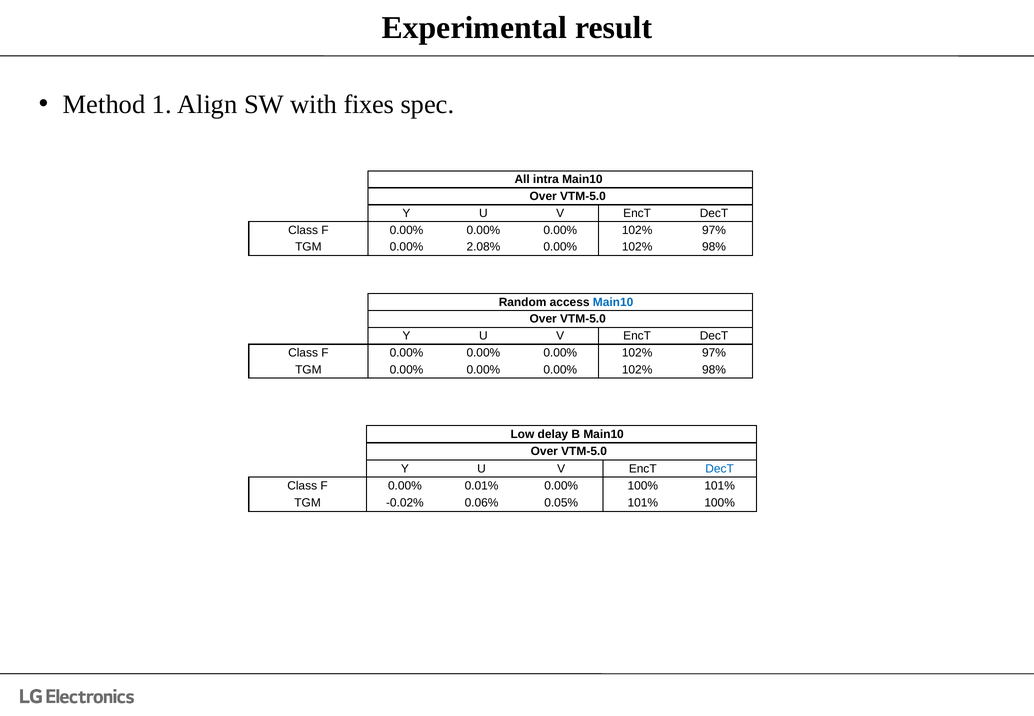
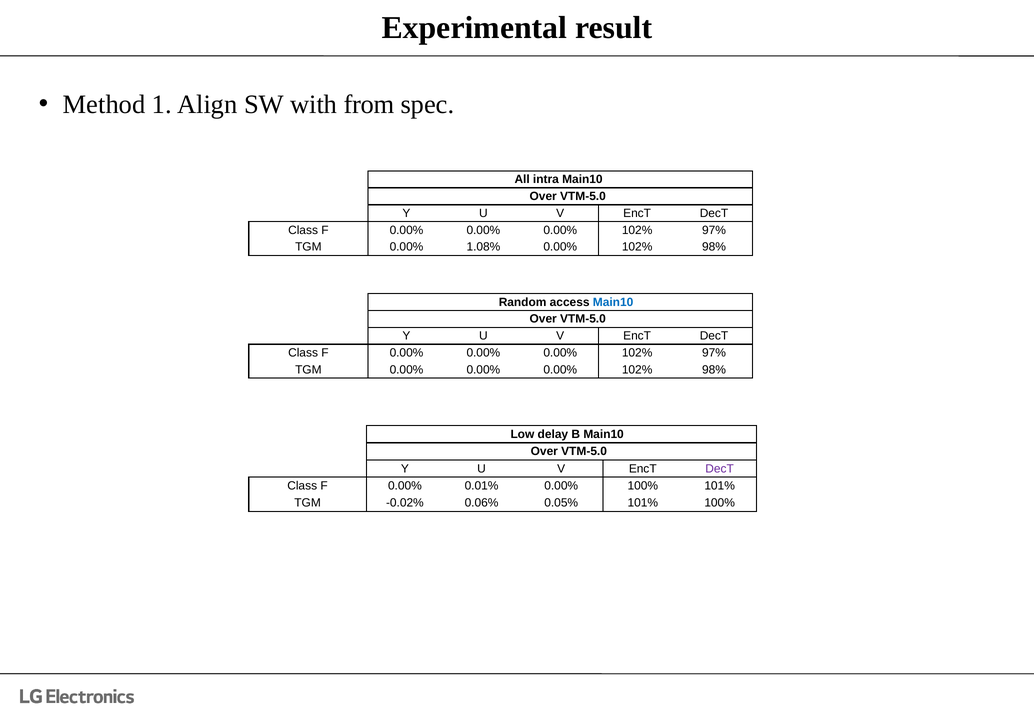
fixes: fixes -> from
2.08%: 2.08% -> 1.08%
DecT at (720, 469) colour: blue -> purple
